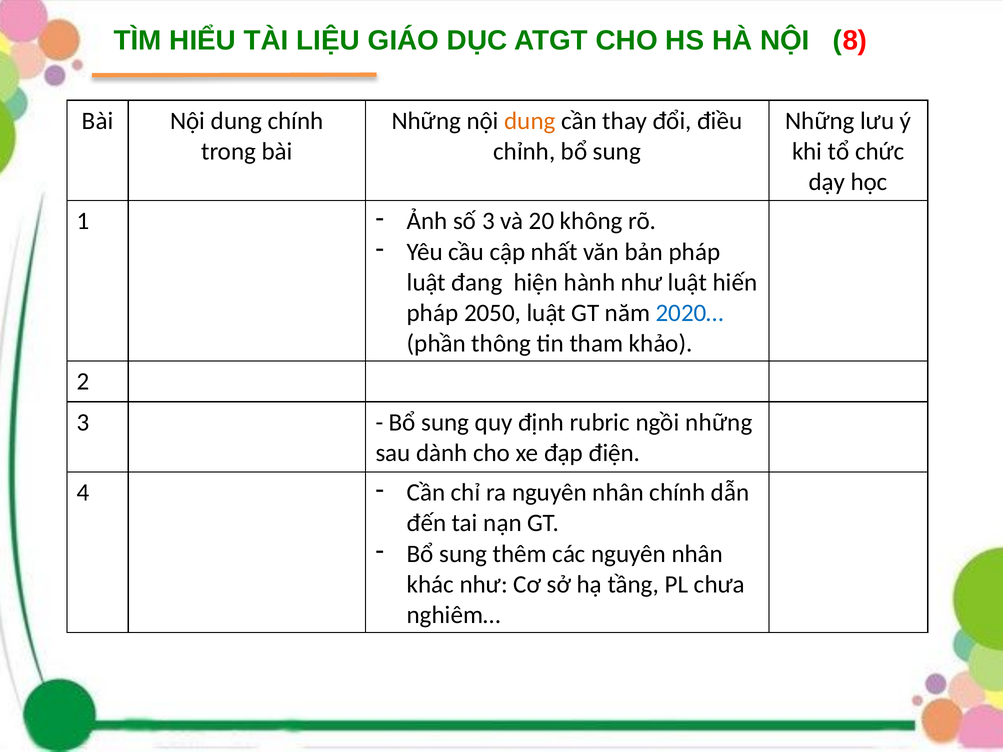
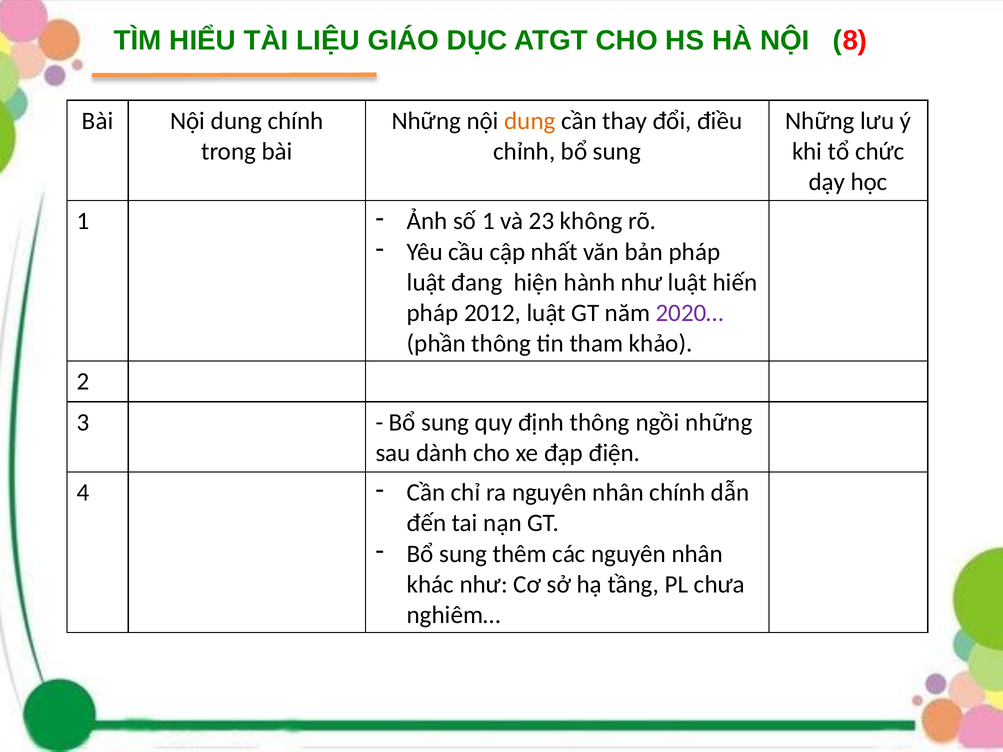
số 3: 3 -> 1
20: 20 -> 23
2050: 2050 -> 2012
2020… colour: blue -> purple
định rubric: rubric -> thông
